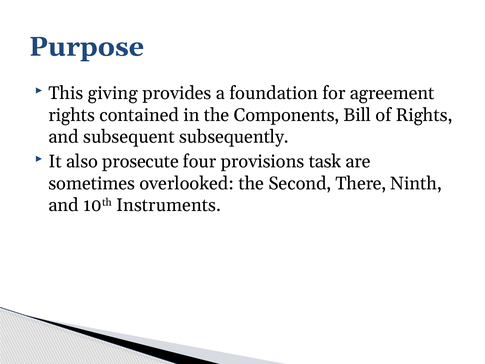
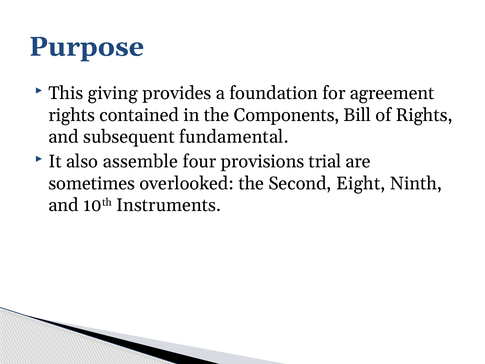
subsequently: subsequently -> fundamental
prosecute: prosecute -> assemble
task: task -> trial
There: There -> Eight
